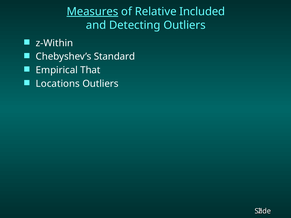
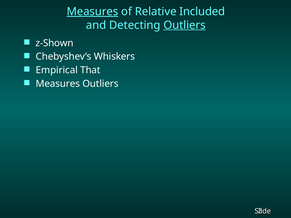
Outliers at (185, 25) underline: none -> present
z-Within: z-Within -> z-Shown
Standard: Standard -> Whiskers
Locations at (58, 84): Locations -> Measures
